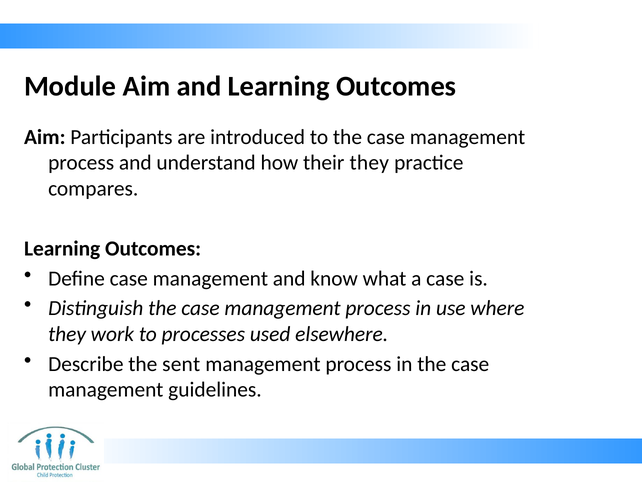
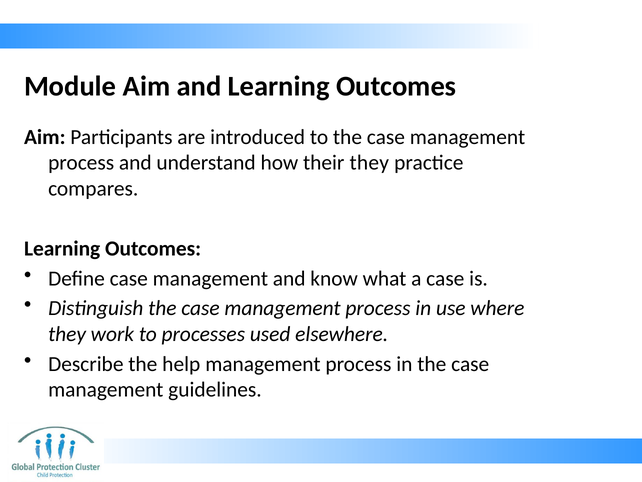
sent: sent -> help
